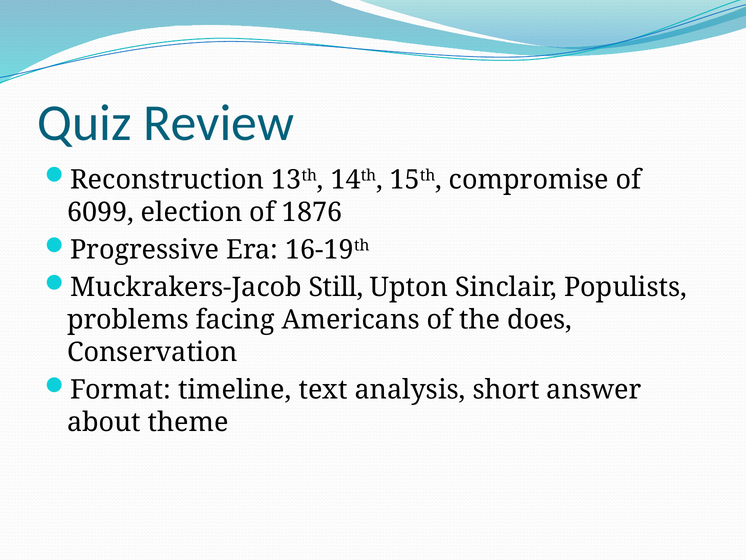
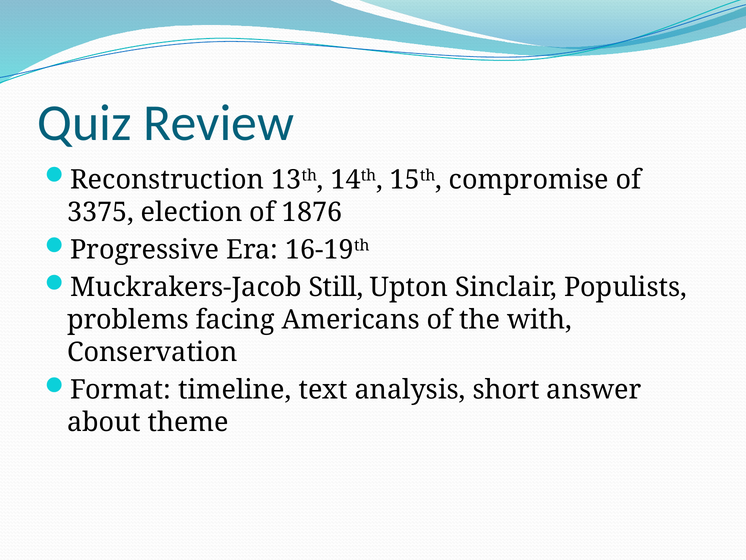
6099: 6099 -> 3375
does: does -> with
